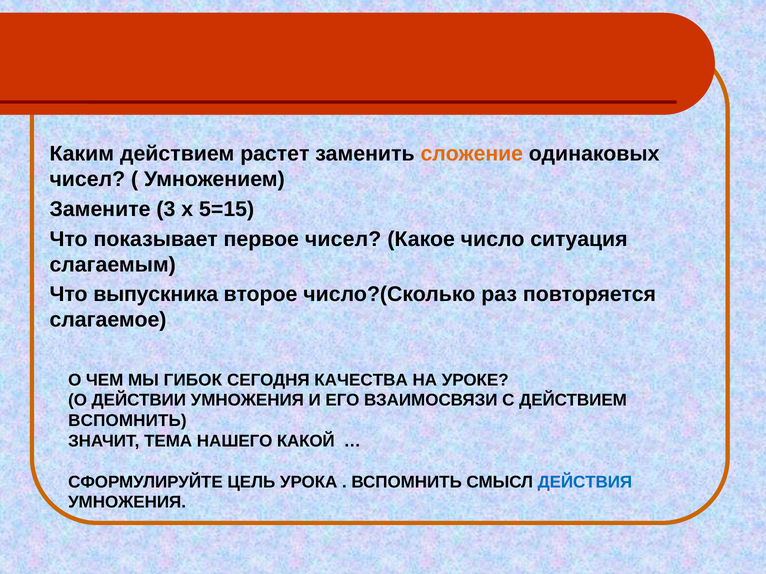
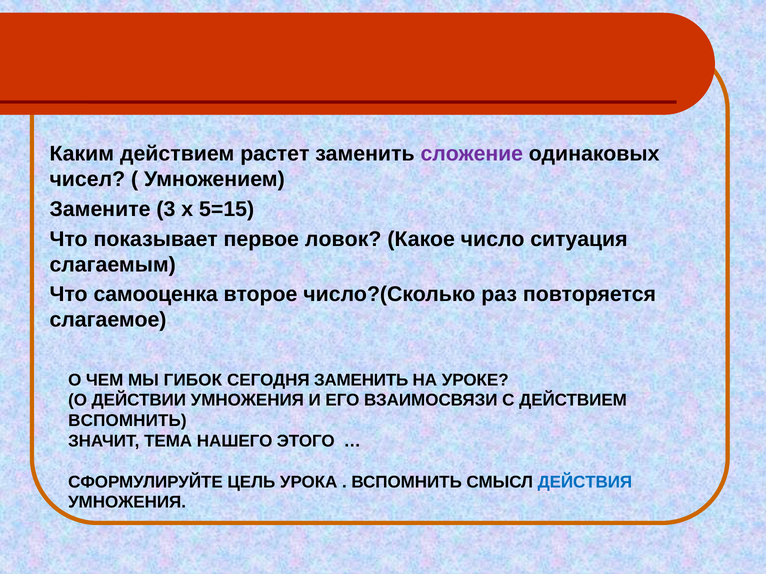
сложение colour: orange -> purple
первое чисел: чисел -> ловок
выпускника: выпускника -> самооценка
СЕГОДНЯ КАЧЕСТВА: КАЧЕСТВА -> ЗАМЕНИТЬ
КАКОЙ: КАКОЙ -> ЭТОГО
